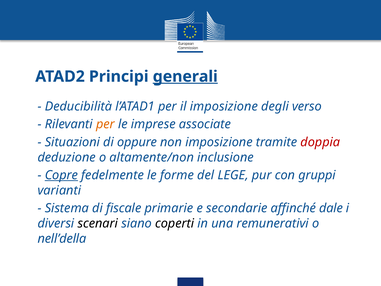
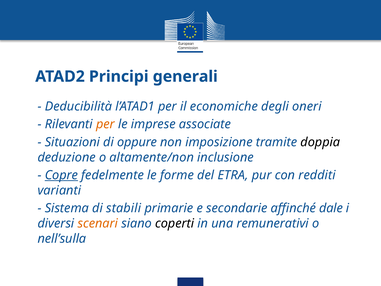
generali underline: present -> none
il imposizione: imposizione -> economiche
verso: verso -> oneri
doppia colour: red -> black
LEGE: LEGE -> ETRA
gruppi: gruppi -> redditi
fiscale: fiscale -> stabili
scenari colour: black -> orange
nell’della: nell’della -> nell’sulla
